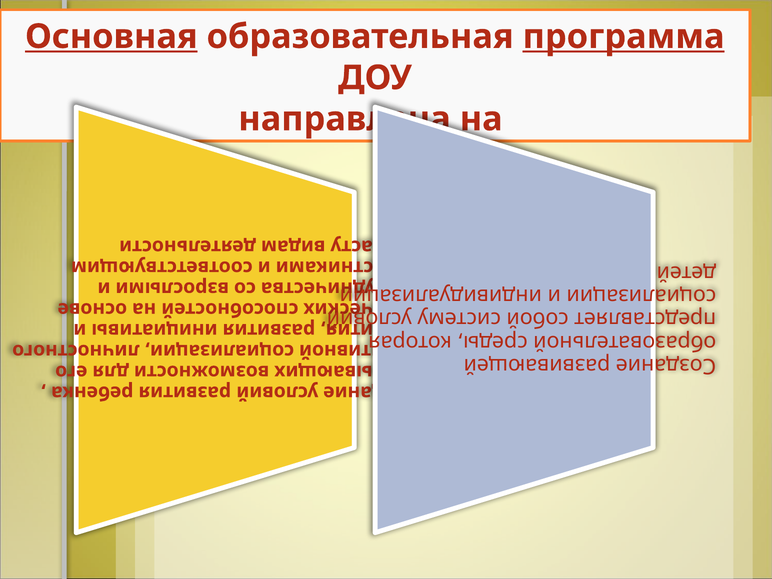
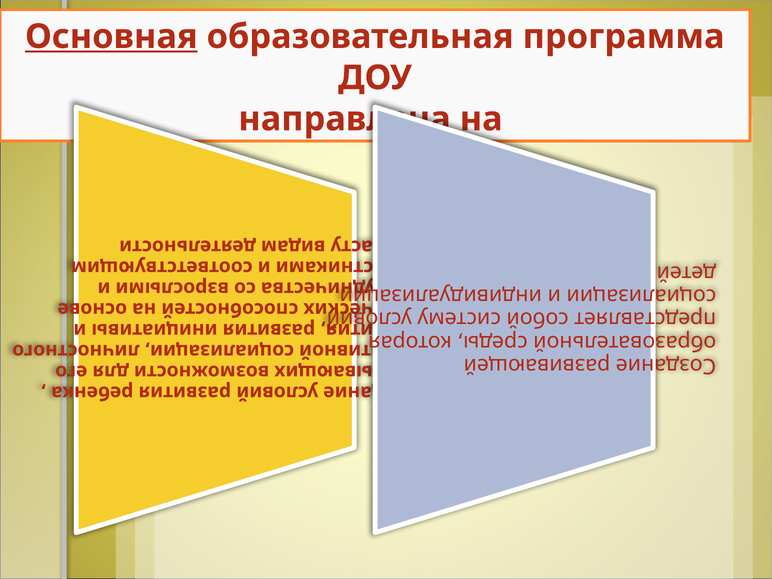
программа underline: present -> none
